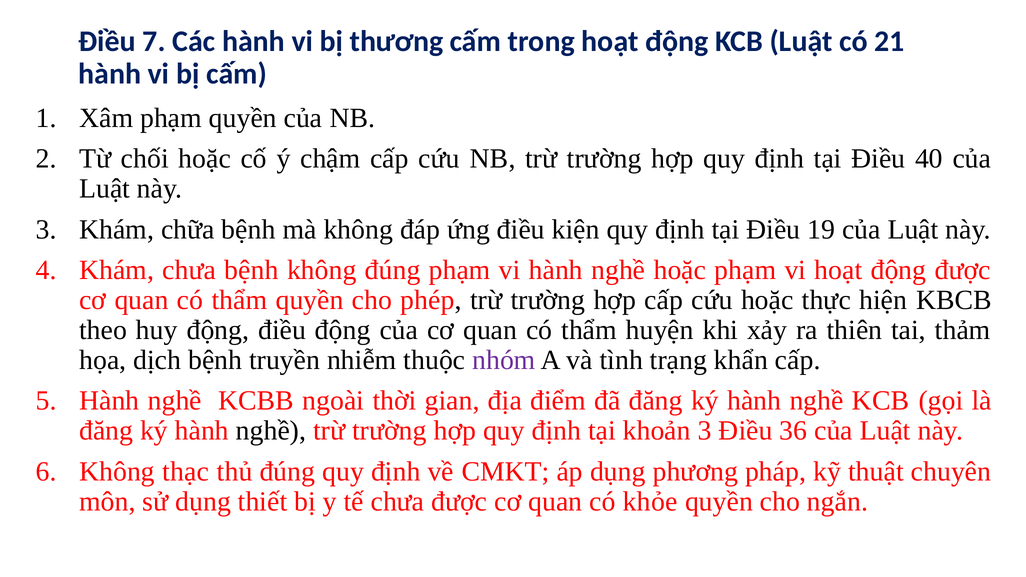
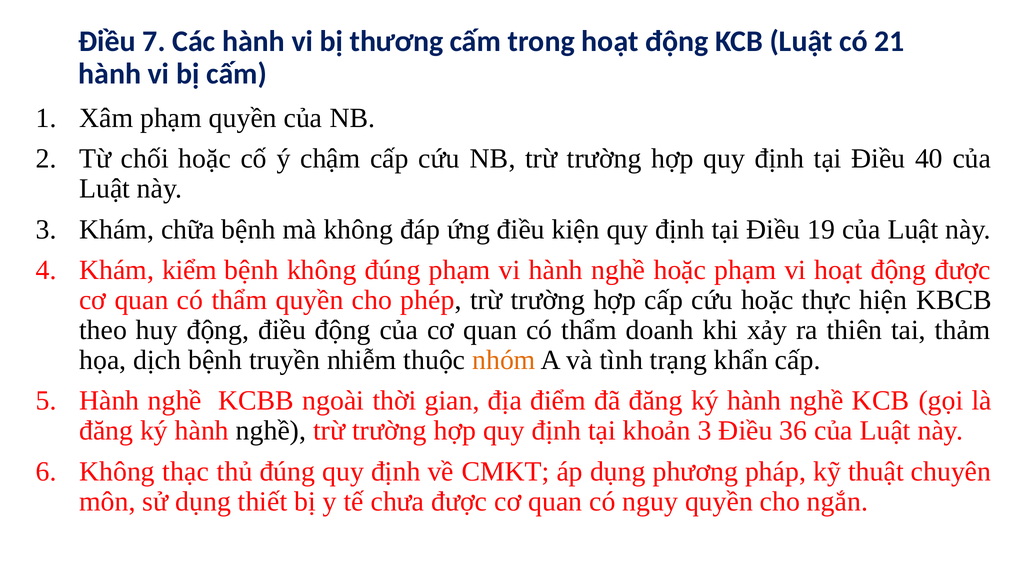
Khám chưa: chưa -> kiểm
huyện: huyện -> doanh
nhóm colour: purple -> orange
khỏe: khỏe -> nguy
